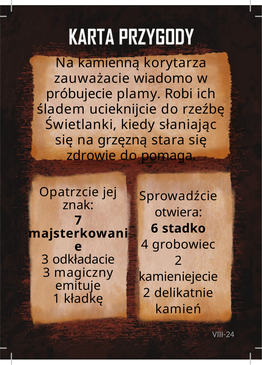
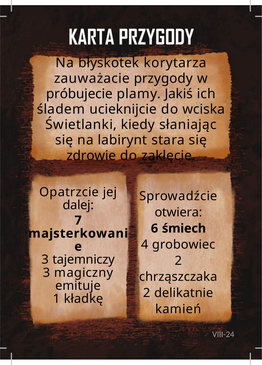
kamienną: kamienną -> błyskotek
wiadomo: wiadomo -> przygody
Robi: Robi -> Jakiś
rzeźbę: rzeźbę -> wciska
grzęzną: grzęzną -> labirynt
pomaga: pomaga -> zaklęcie
znak: znak -> dalej
stadko: stadko -> śmiech
odkładacie: odkładacie -> tajemniczy
kamieniejecie: kamieniejecie -> chrząszczaka
